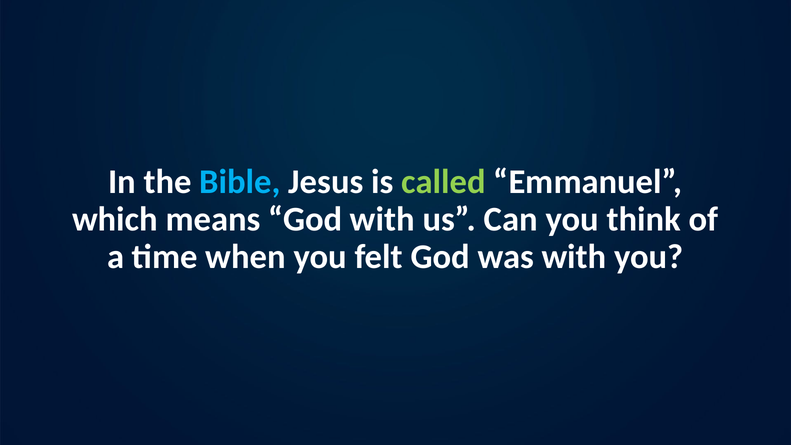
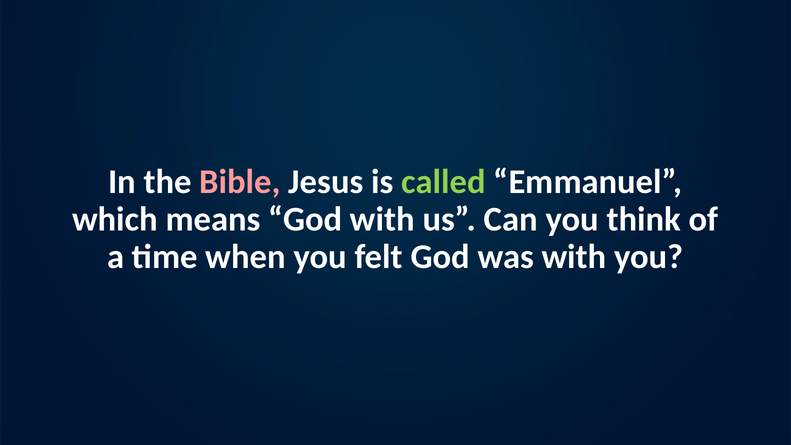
Bible colour: light blue -> pink
